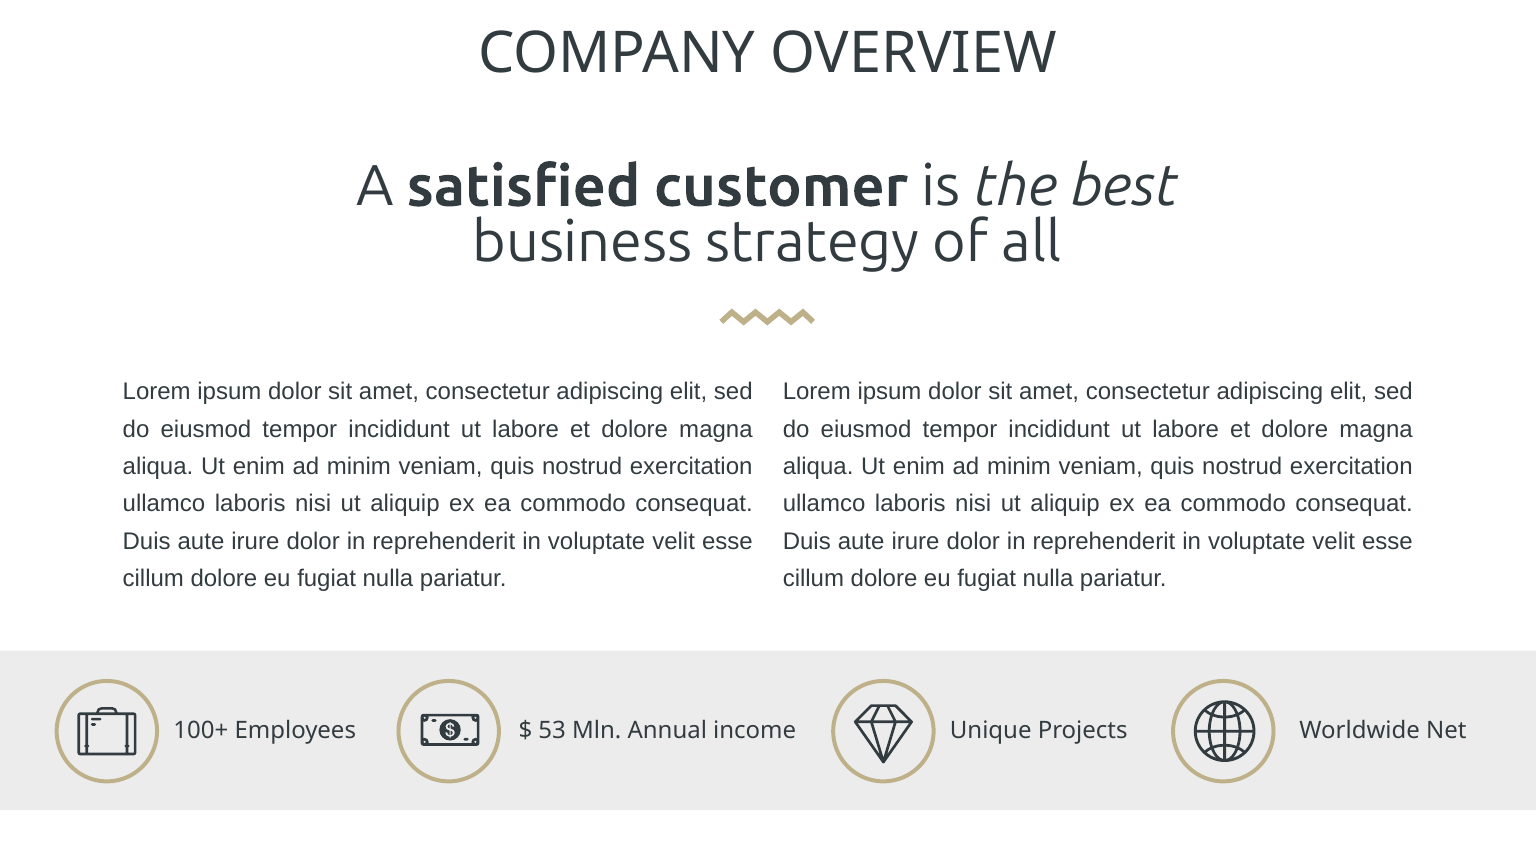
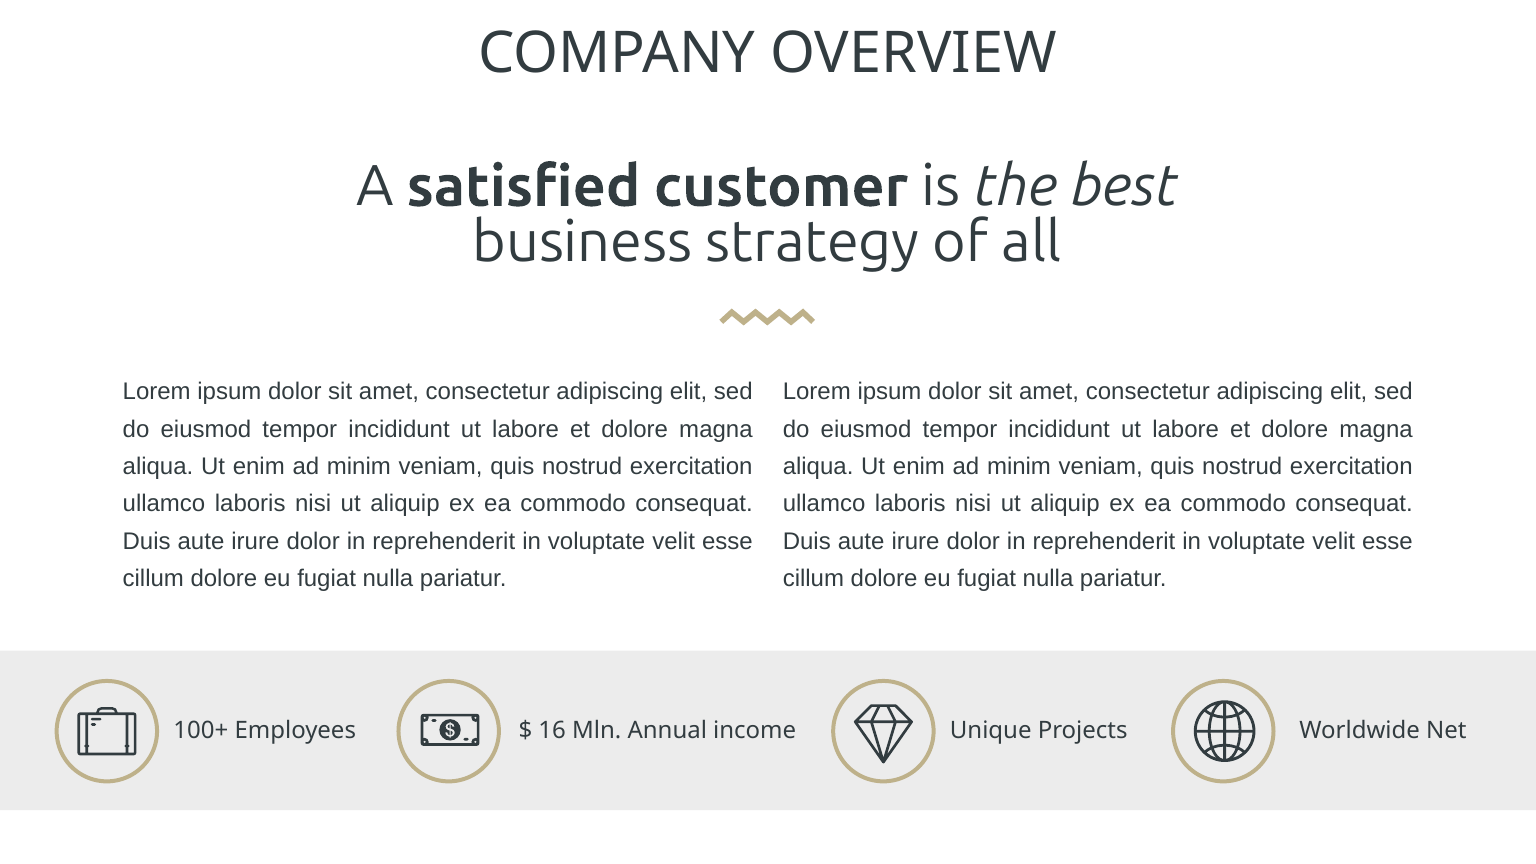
53: 53 -> 16
